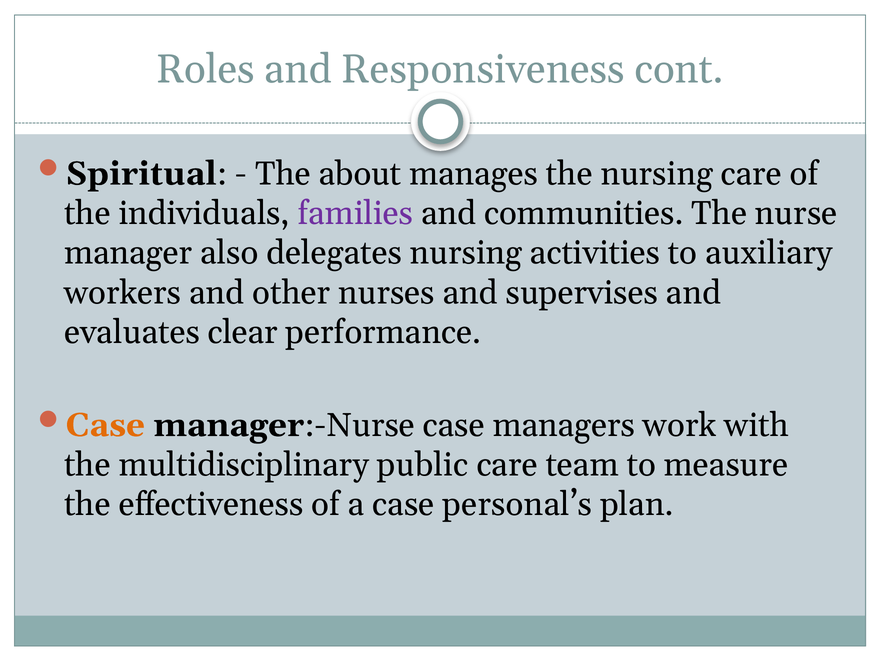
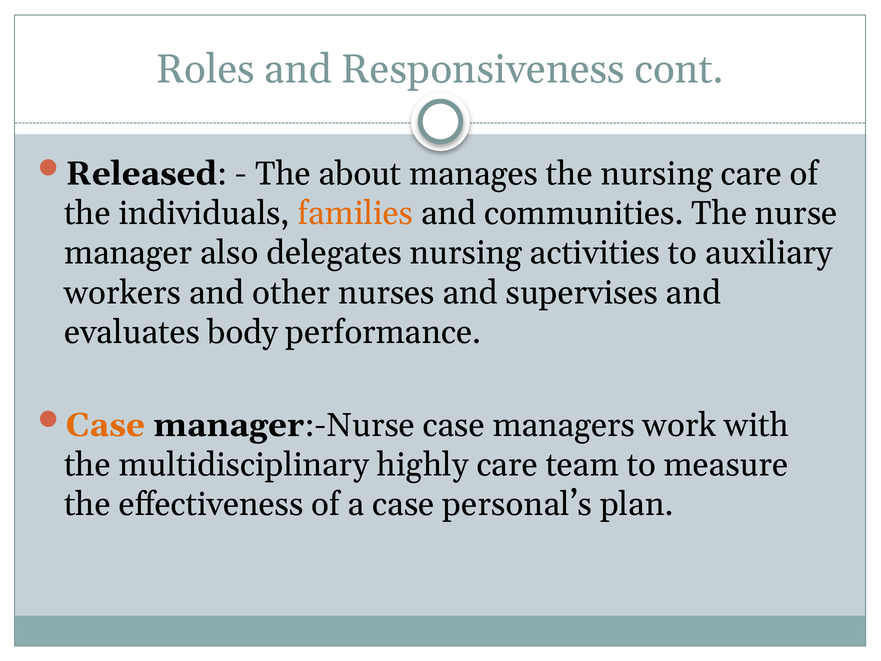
Spiritual: Spiritual -> Released
families colour: purple -> orange
clear: clear -> body
public: public -> highly
